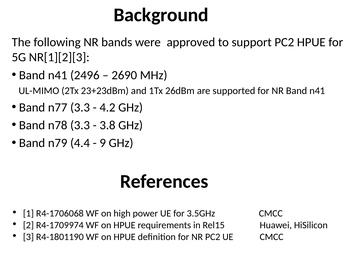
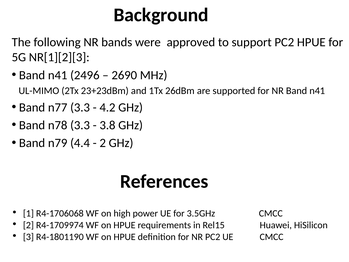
9 at (103, 143): 9 -> 2
